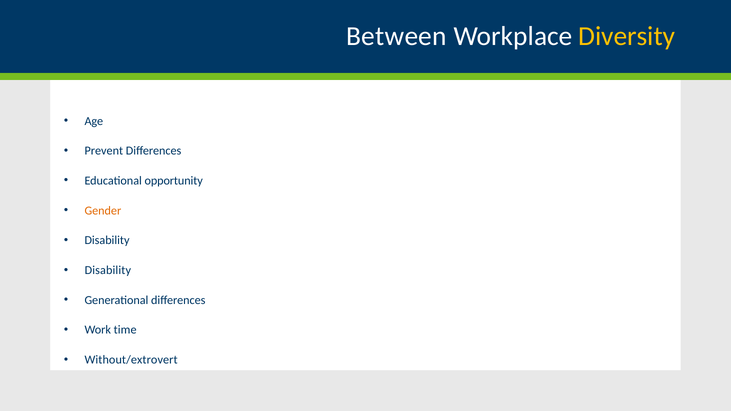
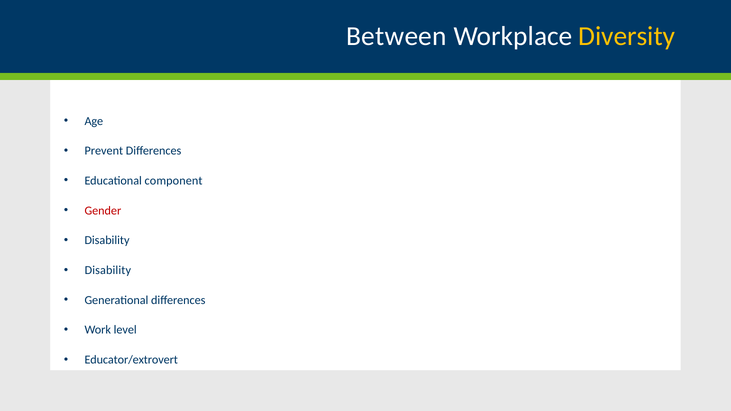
opportunity: opportunity -> component
Gender colour: orange -> red
time: time -> level
Without/extrovert: Without/extrovert -> Educator/extrovert
